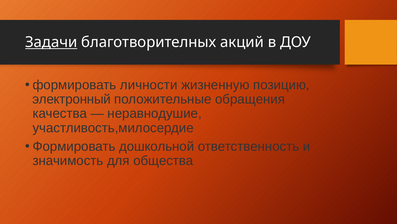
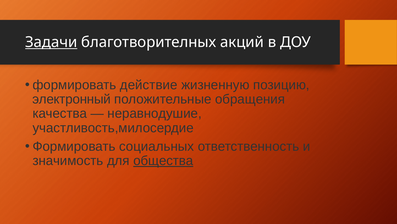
личности: личности -> действие
дошкольной: дошкольной -> социальных
общества underline: none -> present
